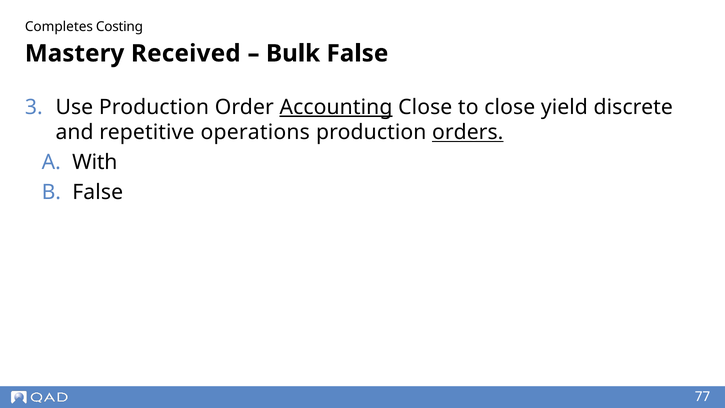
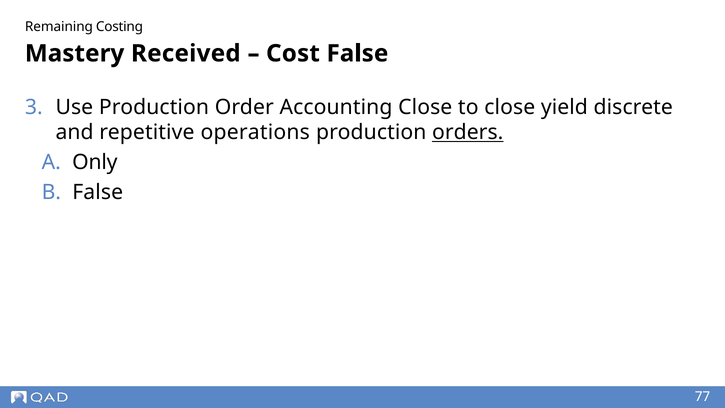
Completes: Completes -> Remaining
Bulk: Bulk -> Cost
Accounting underline: present -> none
With: With -> Only
